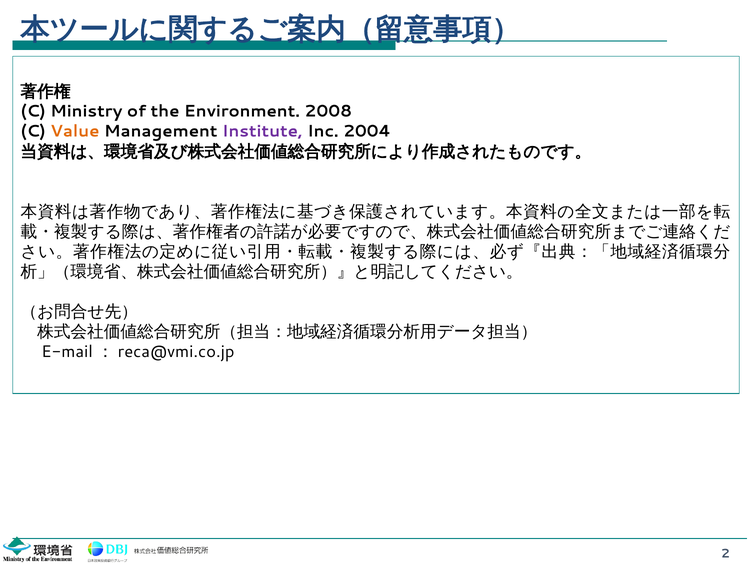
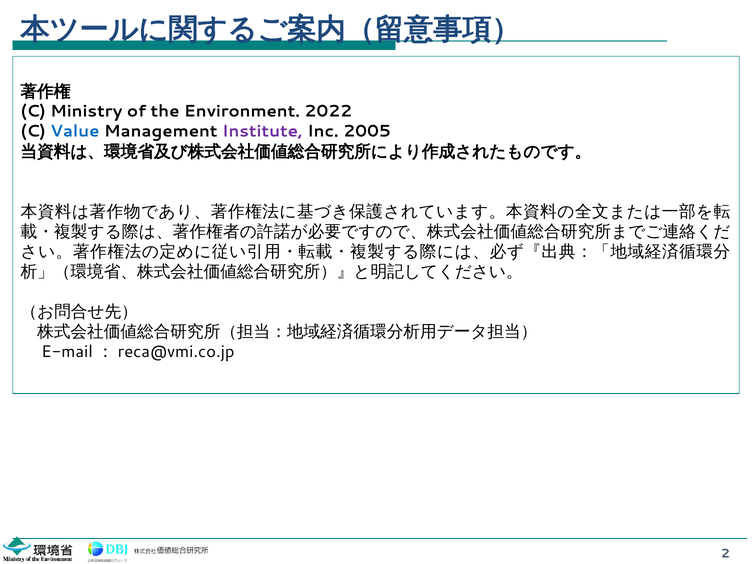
2008: 2008 -> 2022
Value colour: orange -> blue
2004: 2004 -> 2005
